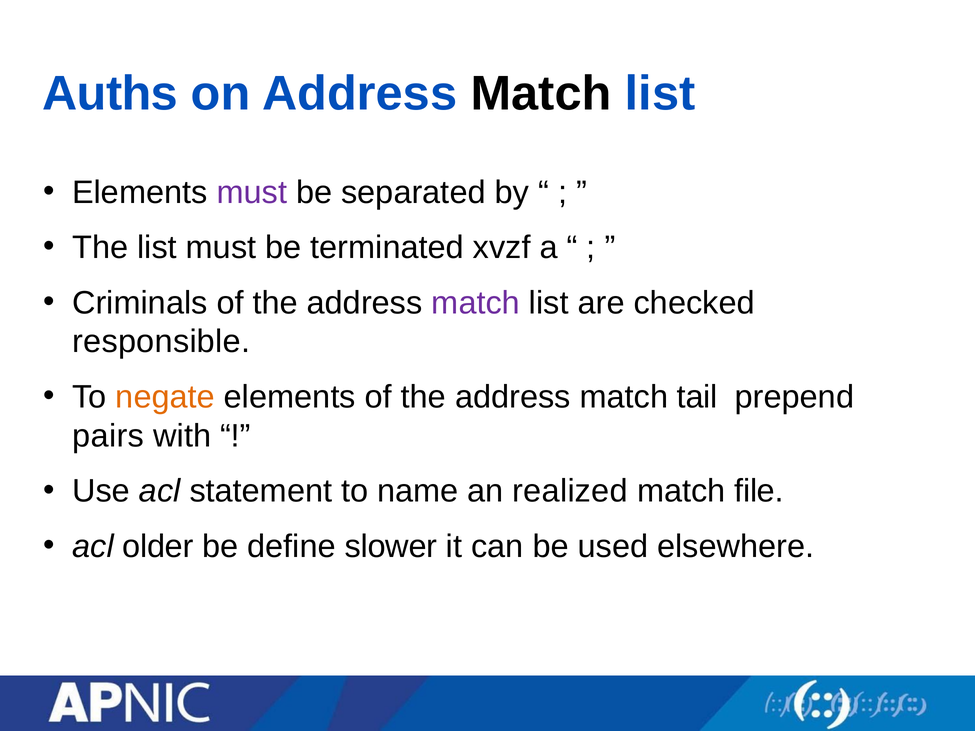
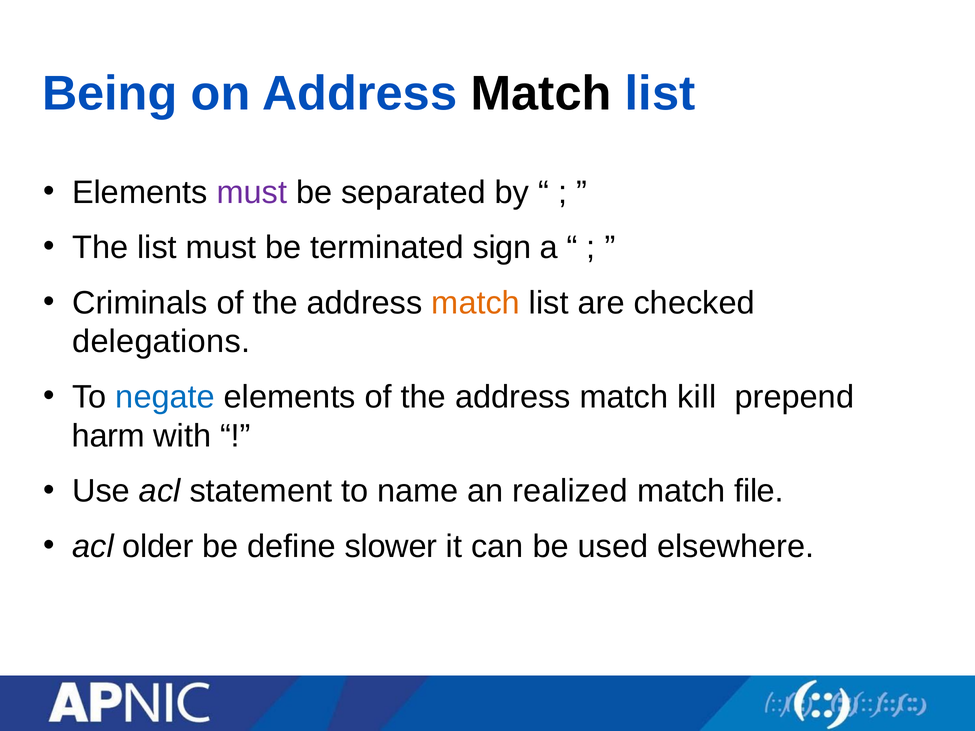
Auths: Auths -> Being
xvzf: xvzf -> sign
match at (476, 303) colour: purple -> orange
responsible: responsible -> delegations
negate colour: orange -> blue
tail: tail -> kill
pairs: pairs -> harm
